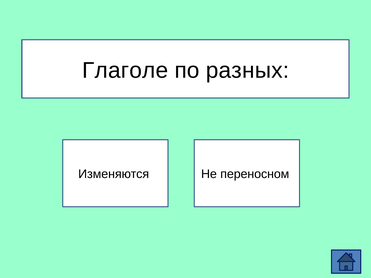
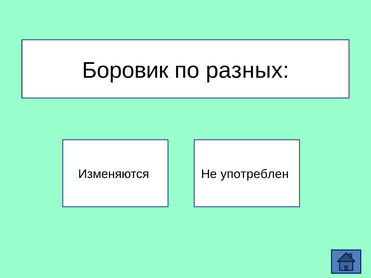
Глаголе: Глаголе -> Боровик
переносном: переносном -> употреблен
